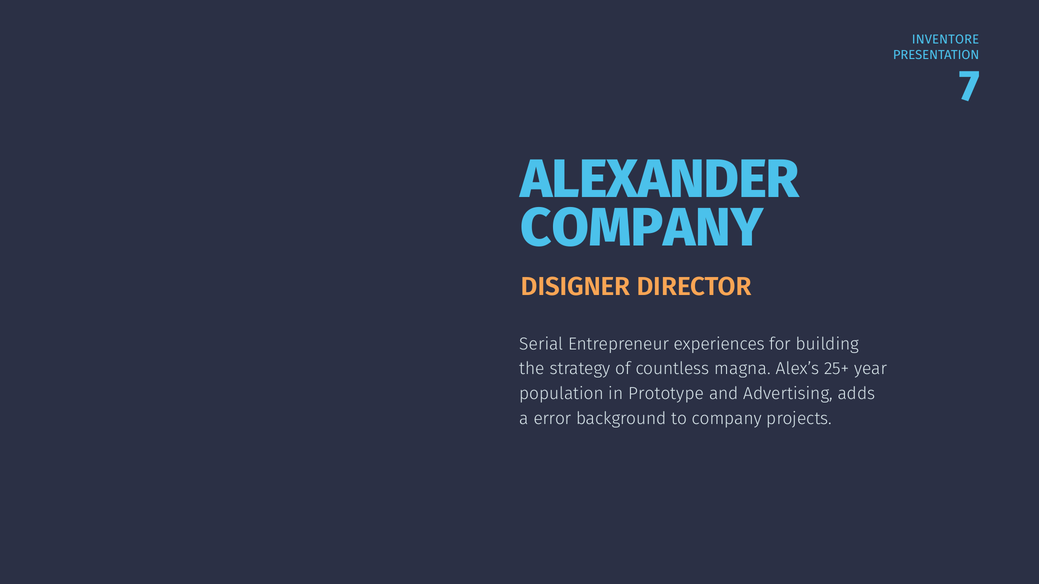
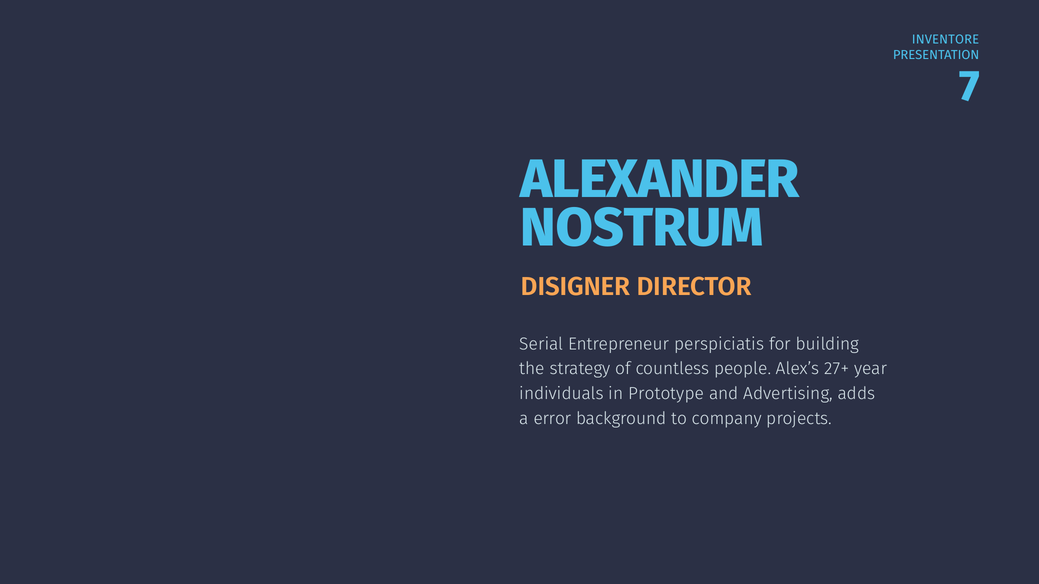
COMPANY at (642, 228): COMPANY -> NOSTRUM
experiences: experiences -> perspiciatis
magna: magna -> people
25+: 25+ -> 27+
population: population -> individuals
